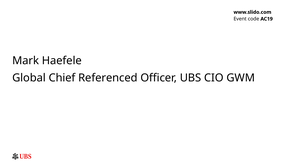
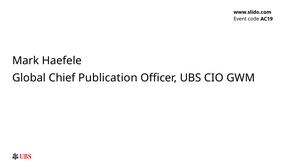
Referenced: Referenced -> Publication
